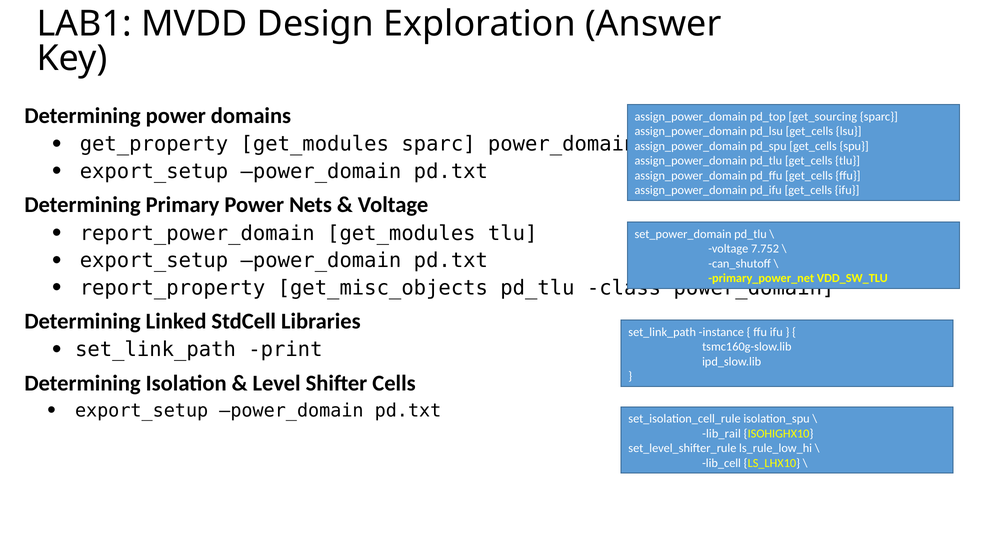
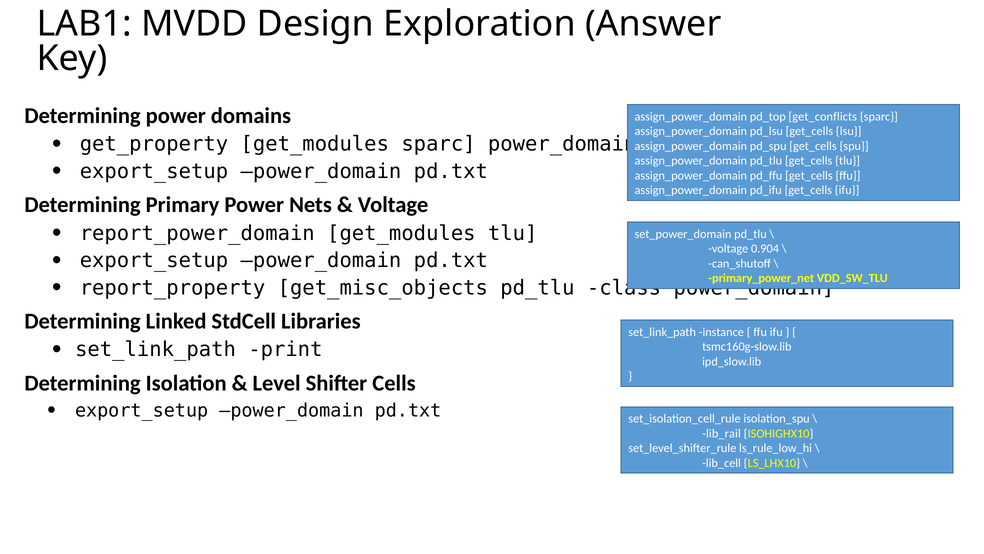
get_sourcing: get_sourcing -> get_conflicts
7.752: 7.752 -> 0.904
